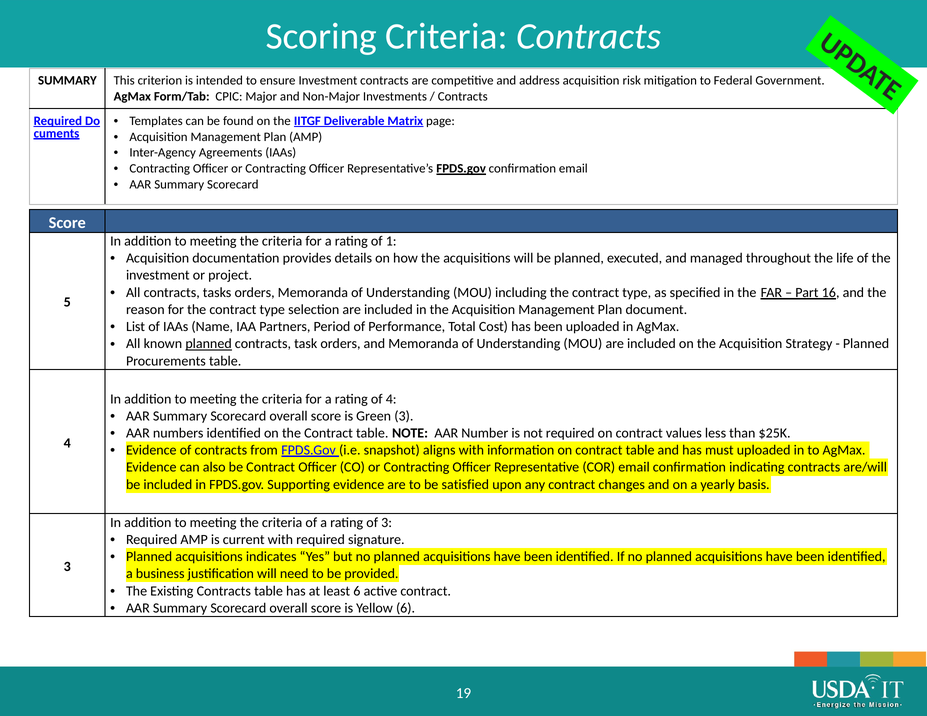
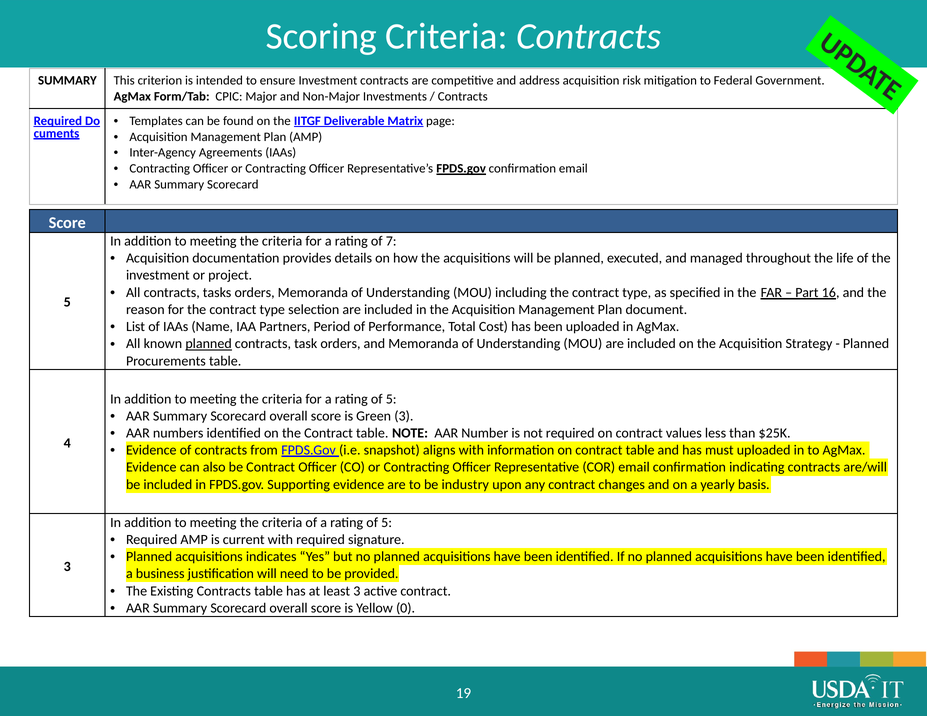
1: 1 -> 7
4 at (391, 399): 4 -> 5
satisfied: satisfied -> industry
3 at (387, 523): 3 -> 5
least 6: 6 -> 3
Yellow 6: 6 -> 0
